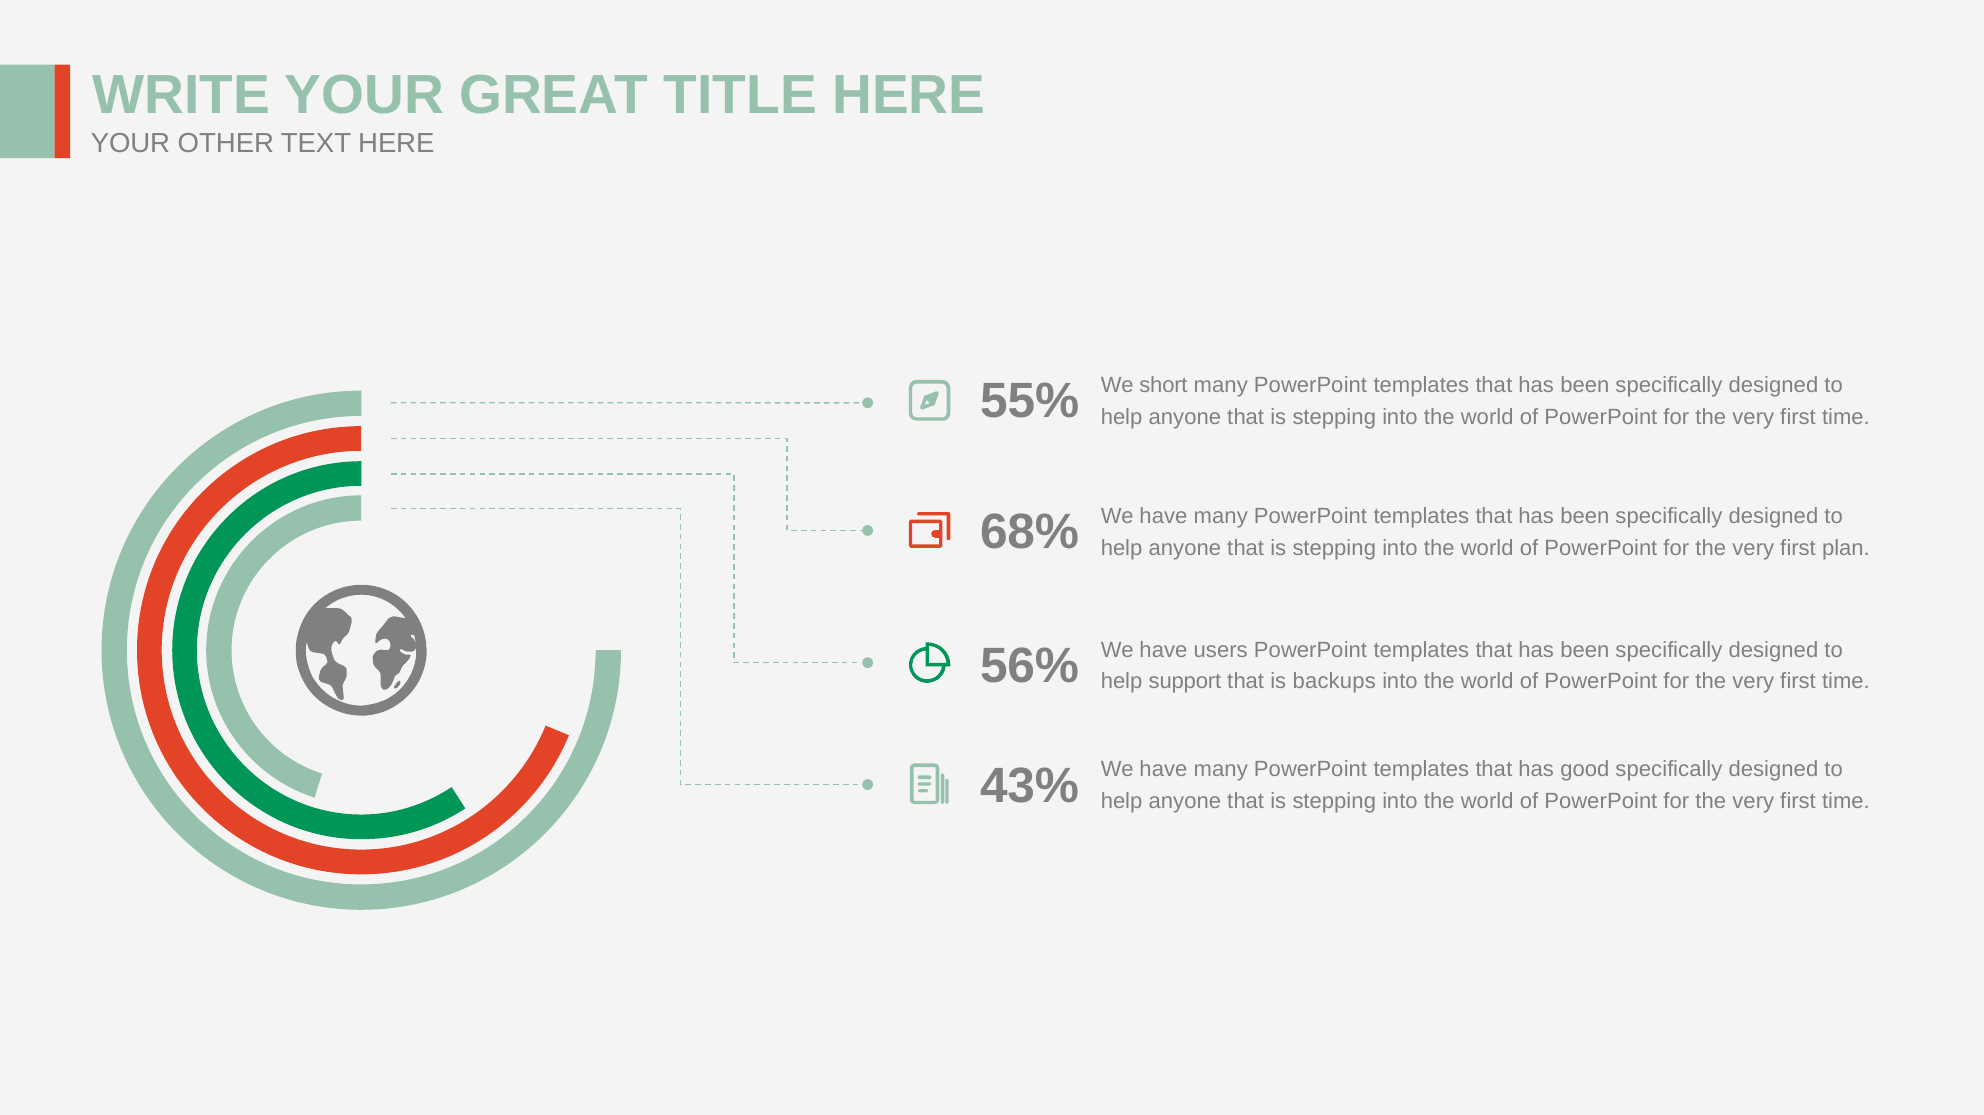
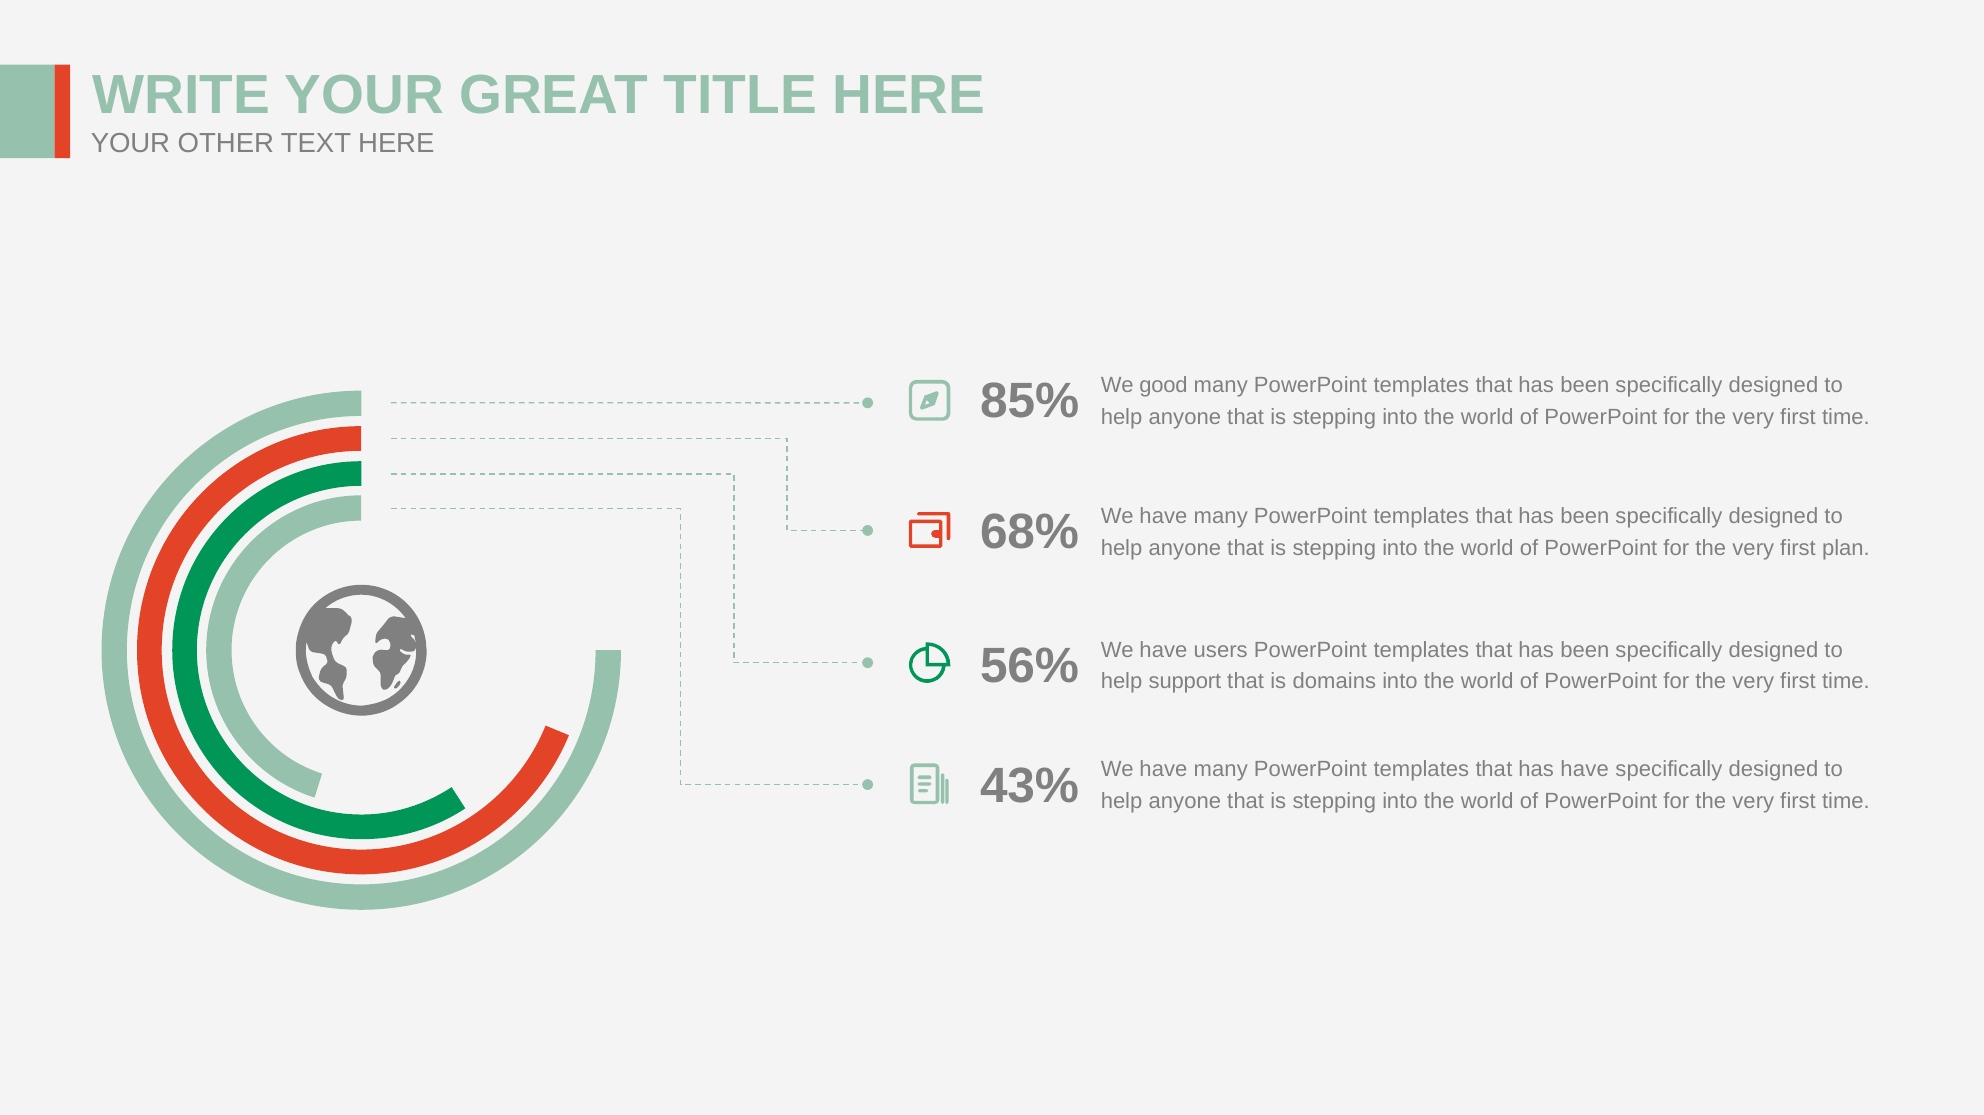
55%: 55% -> 85%
short: short -> good
backups: backups -> domains
has good: good -> have
